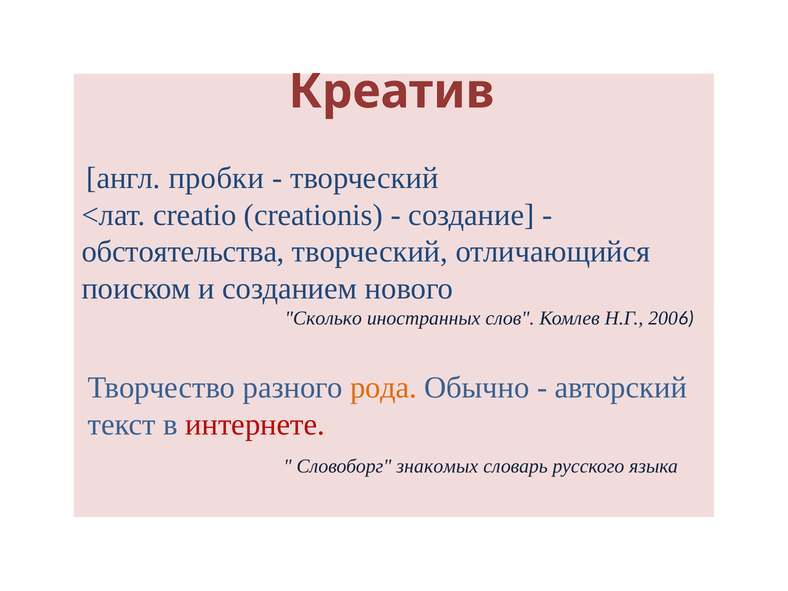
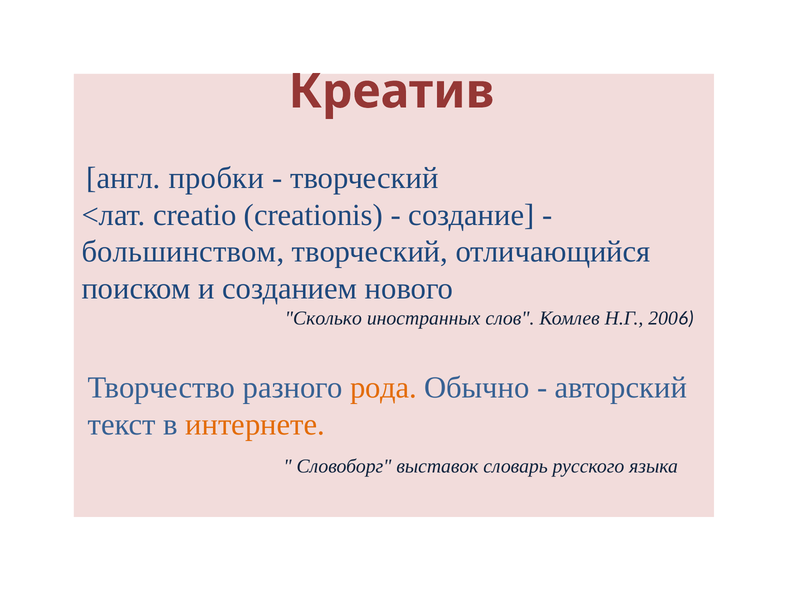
обстоятельства: обстоятельства -> большинством
интернете colour: red -> orange
знакомых: знакомых -> выставок
